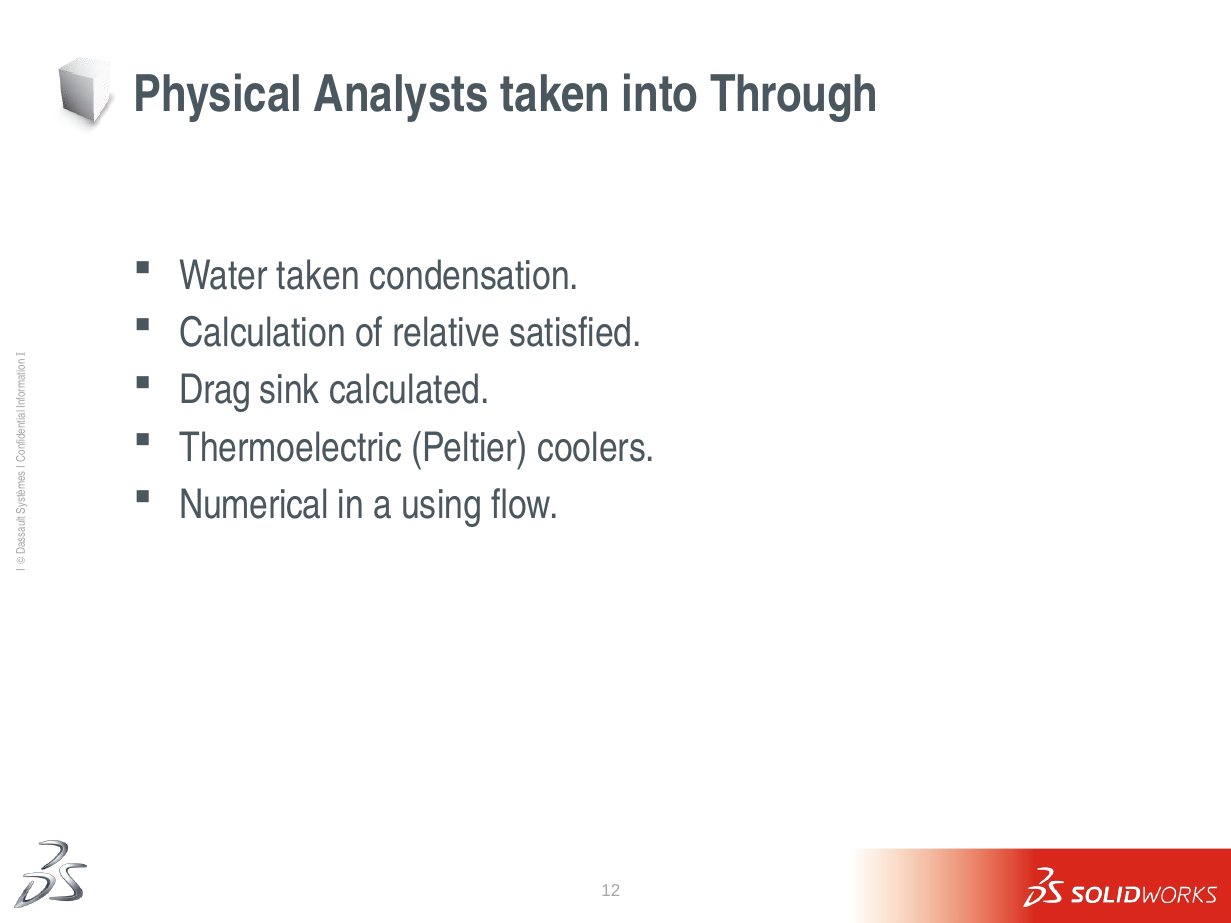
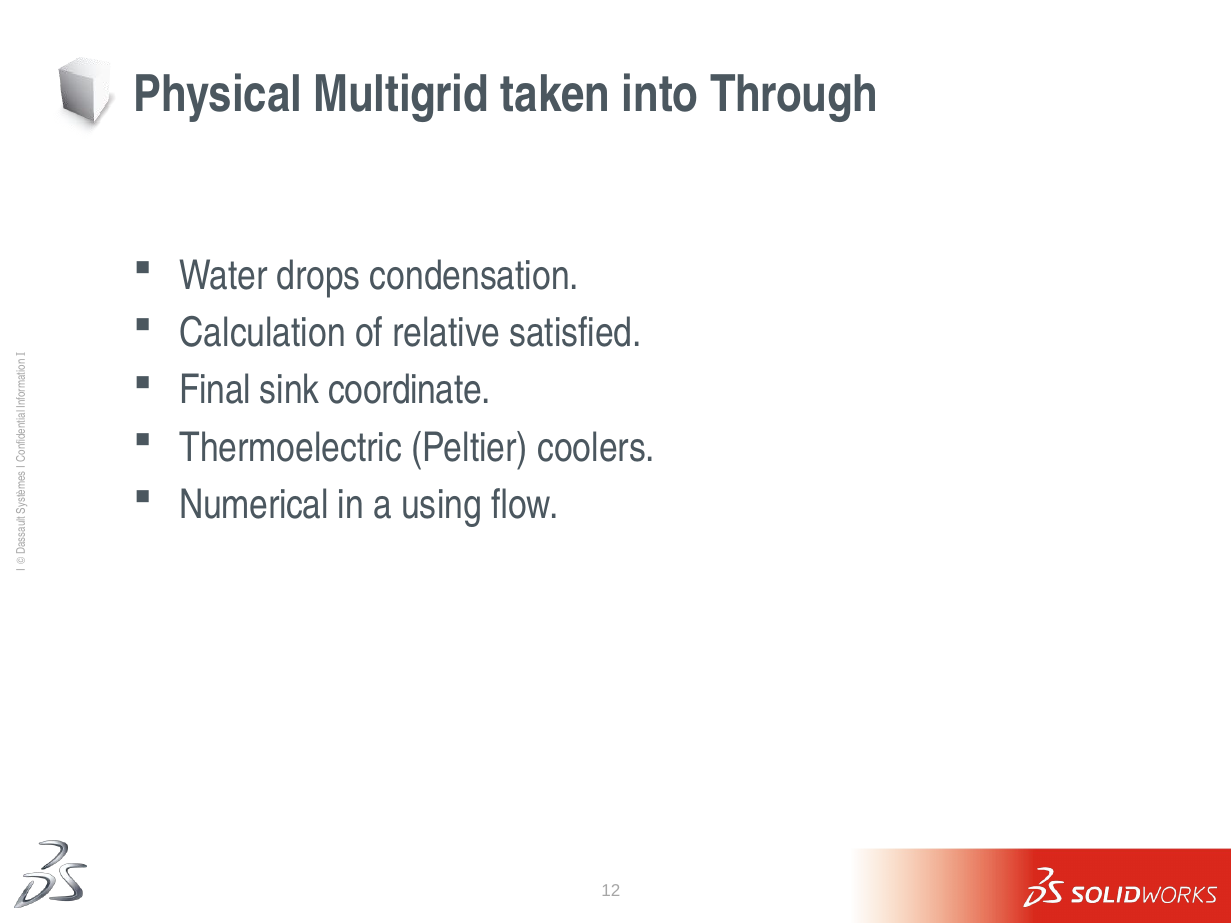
Analysts: Analysts -> Multigrid
Water taken: taken -> drops
Drag: Drag -> Final
calculated: calculated -> coordinate
